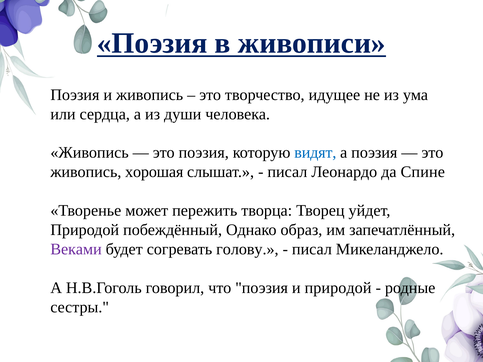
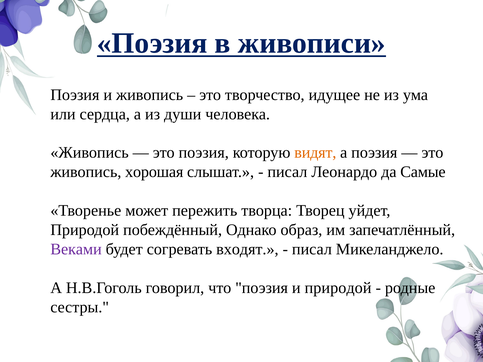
видят colour: blue -> orange
Спине: Спине -> Самые
голову: голову -> входят
